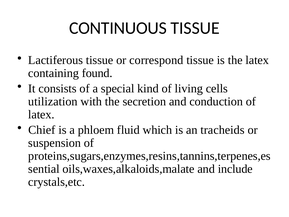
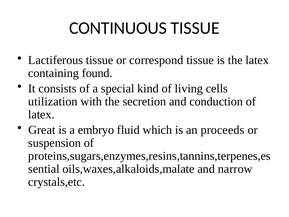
Chief: Chief -> Great
phloem: phloem -> embryo
tracheids: tracheids -> proceeds
include: include -> narrow
